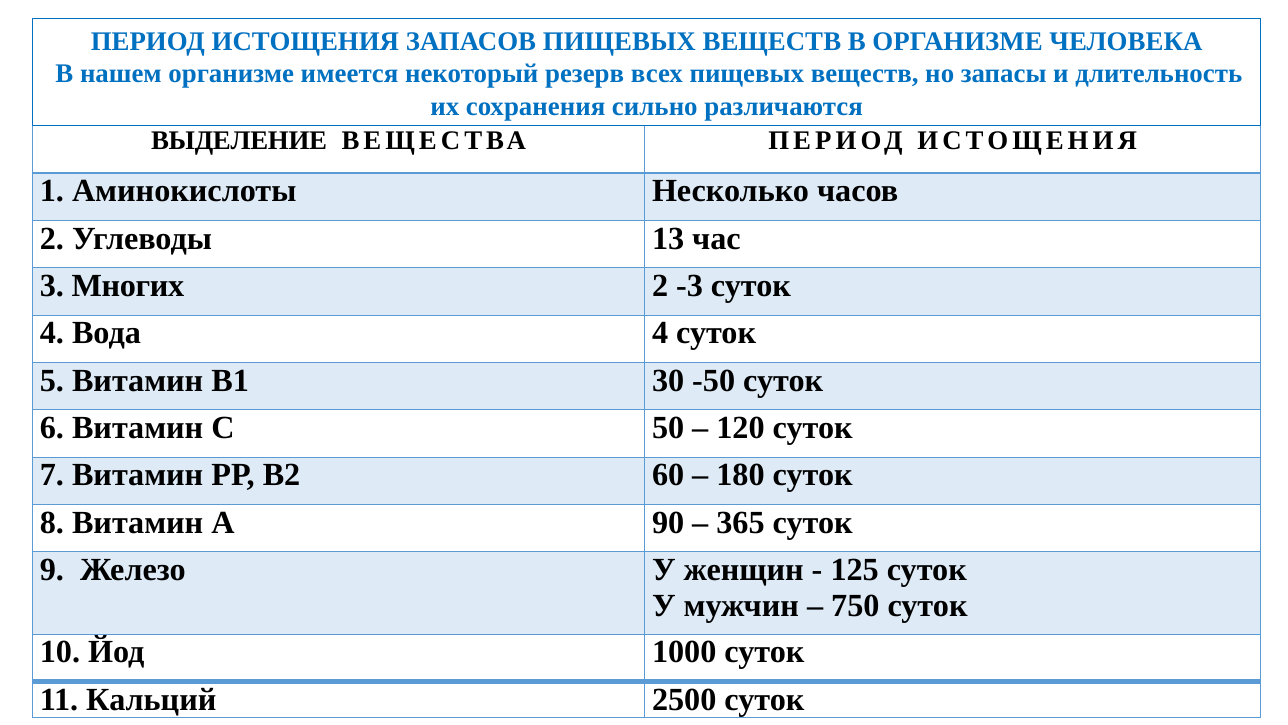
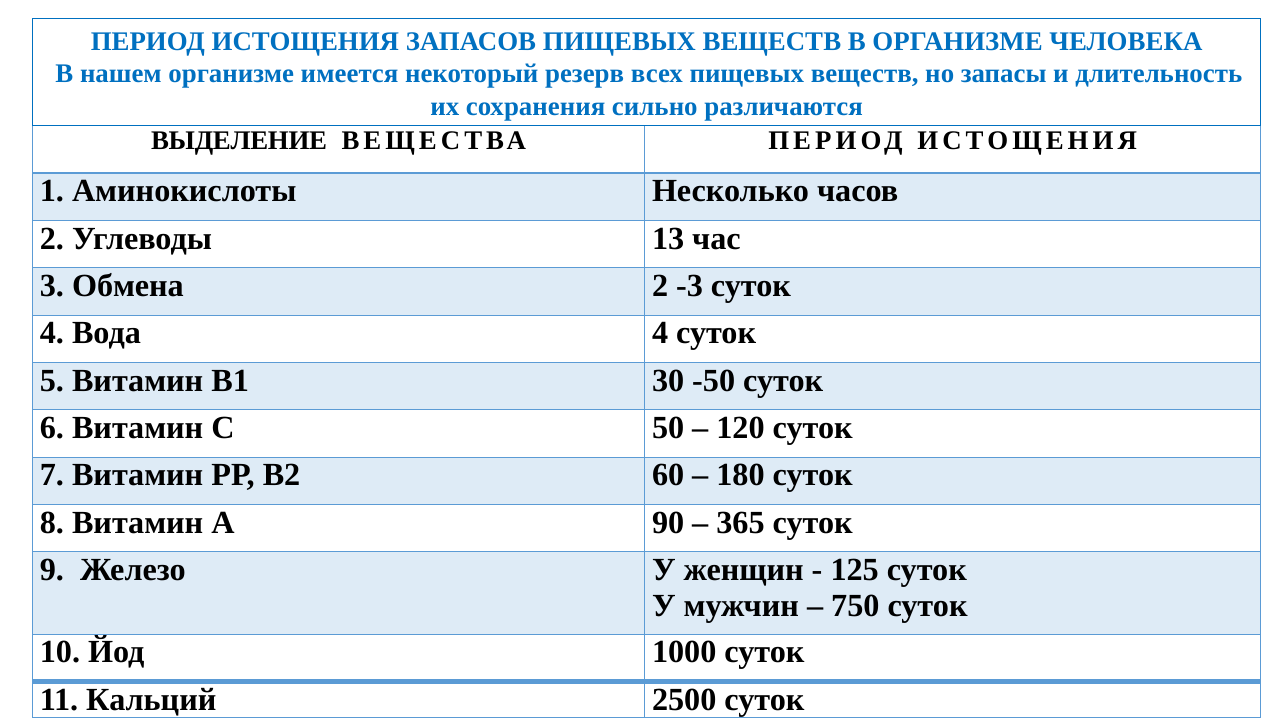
Многих: Многих -> Обмена
